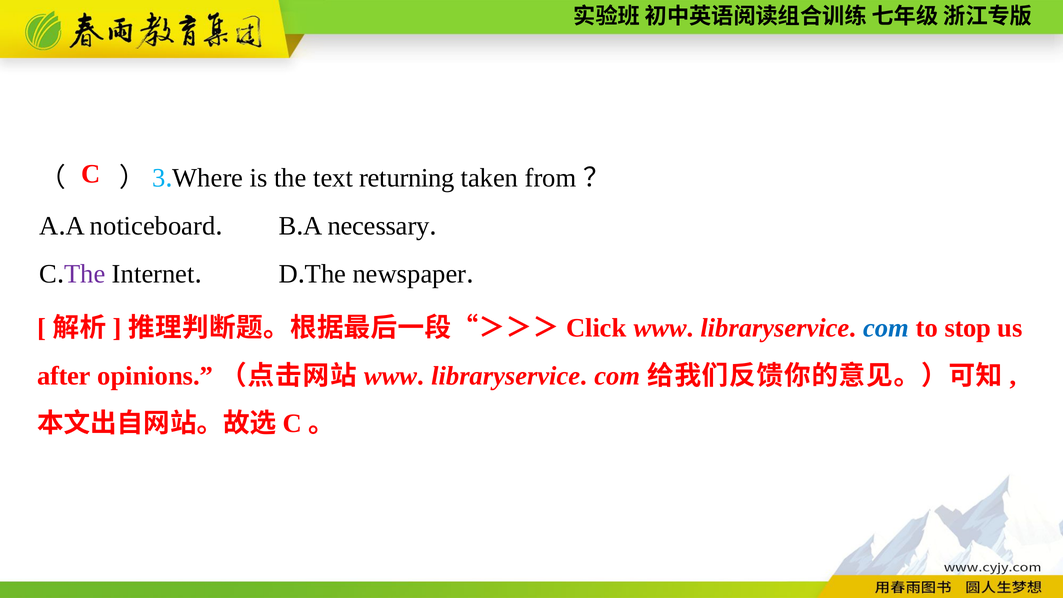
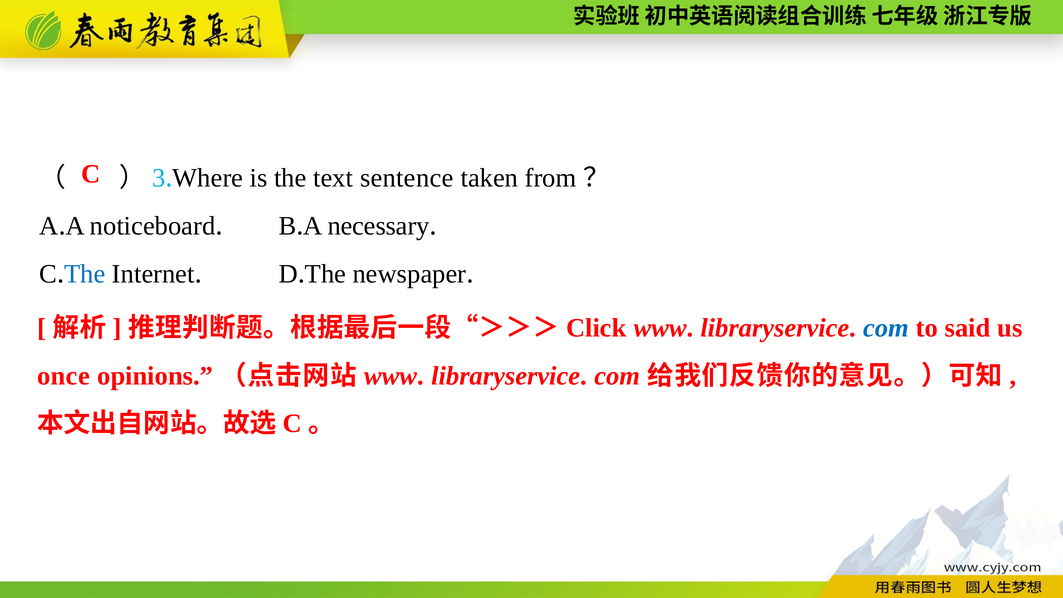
returning: returning -> sentence
The at (85, 274) colour: purple -> blue
stop: stop -> said
after: after -> once
